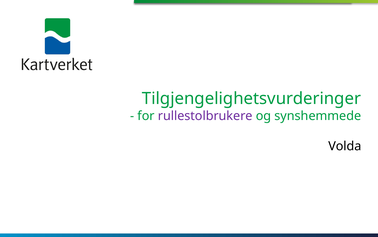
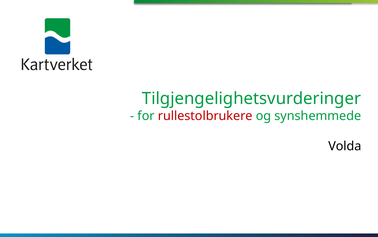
rullestolbrukere colour: purple -> red
